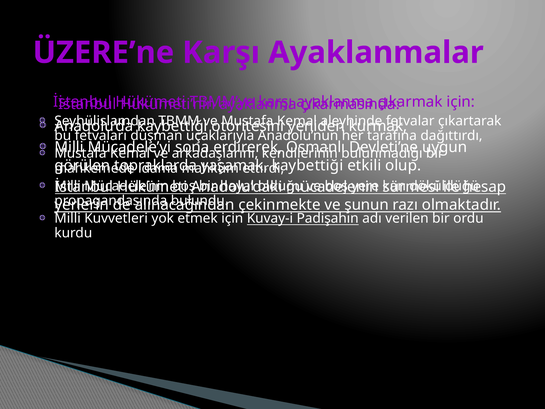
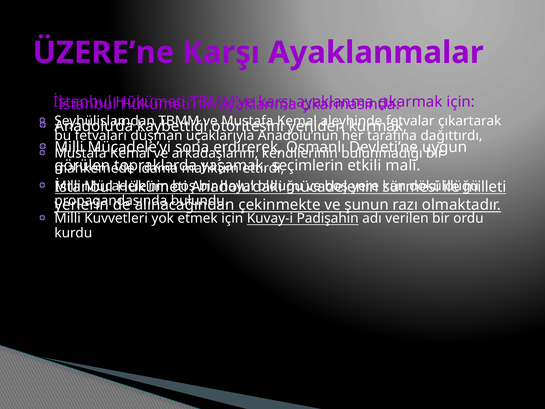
kaybettiği at (308, 165): kaybettiği -> seçimlerin
olup: olup -> mali
hesap: hesap -> milleti
